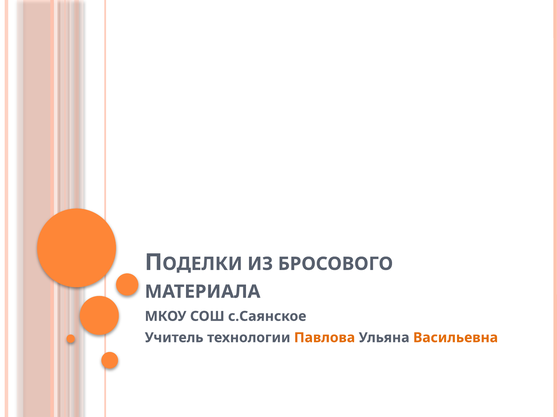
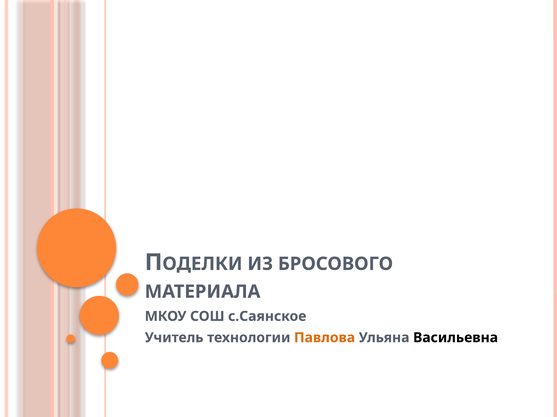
Васильевна colour: orange -> black
